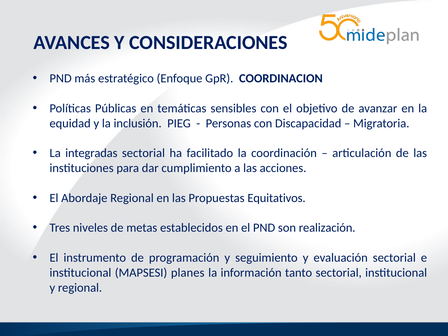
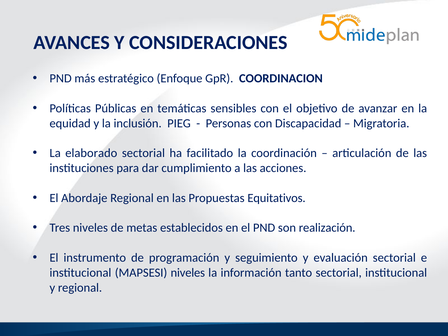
integradas: integradas -> elaborado
MAPSESI planes: planes -> niveles
